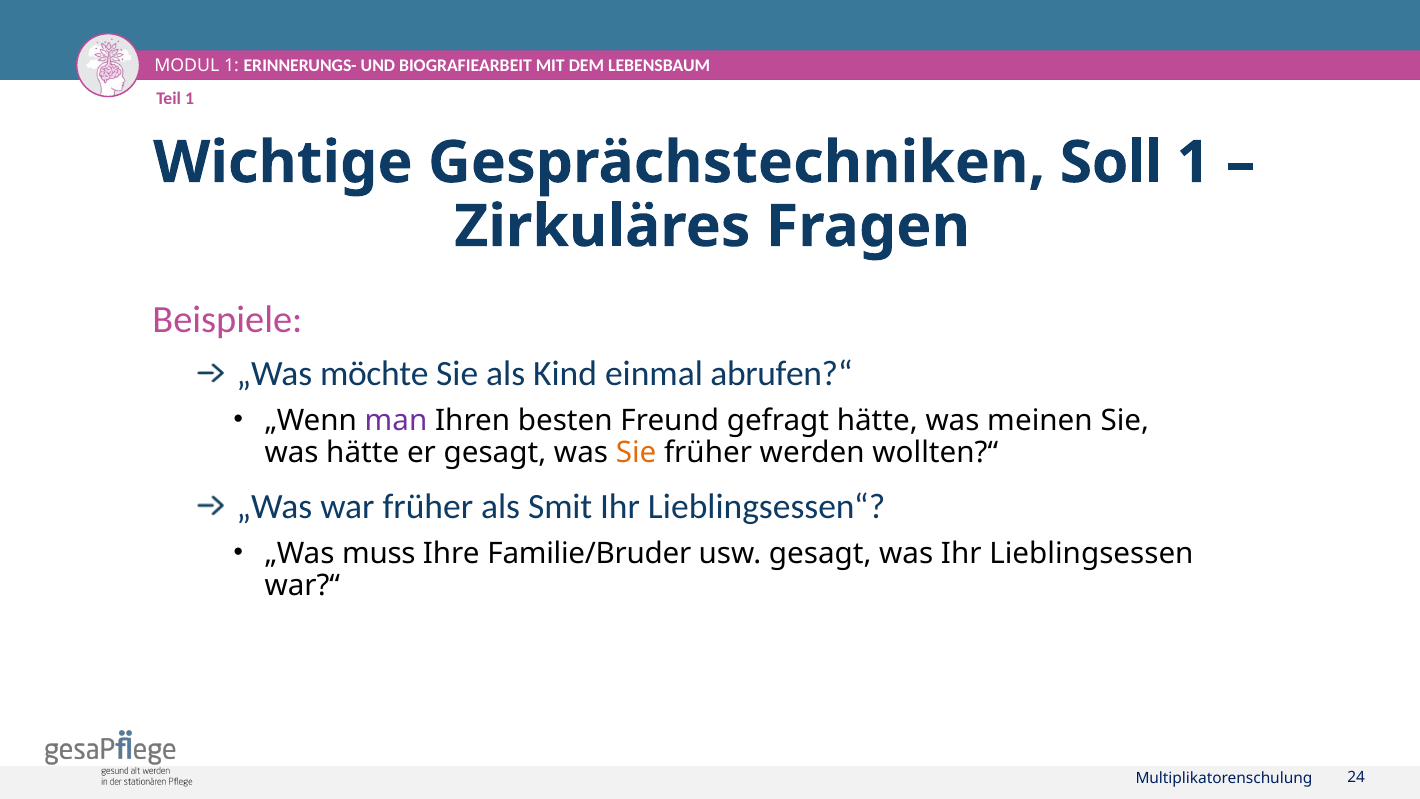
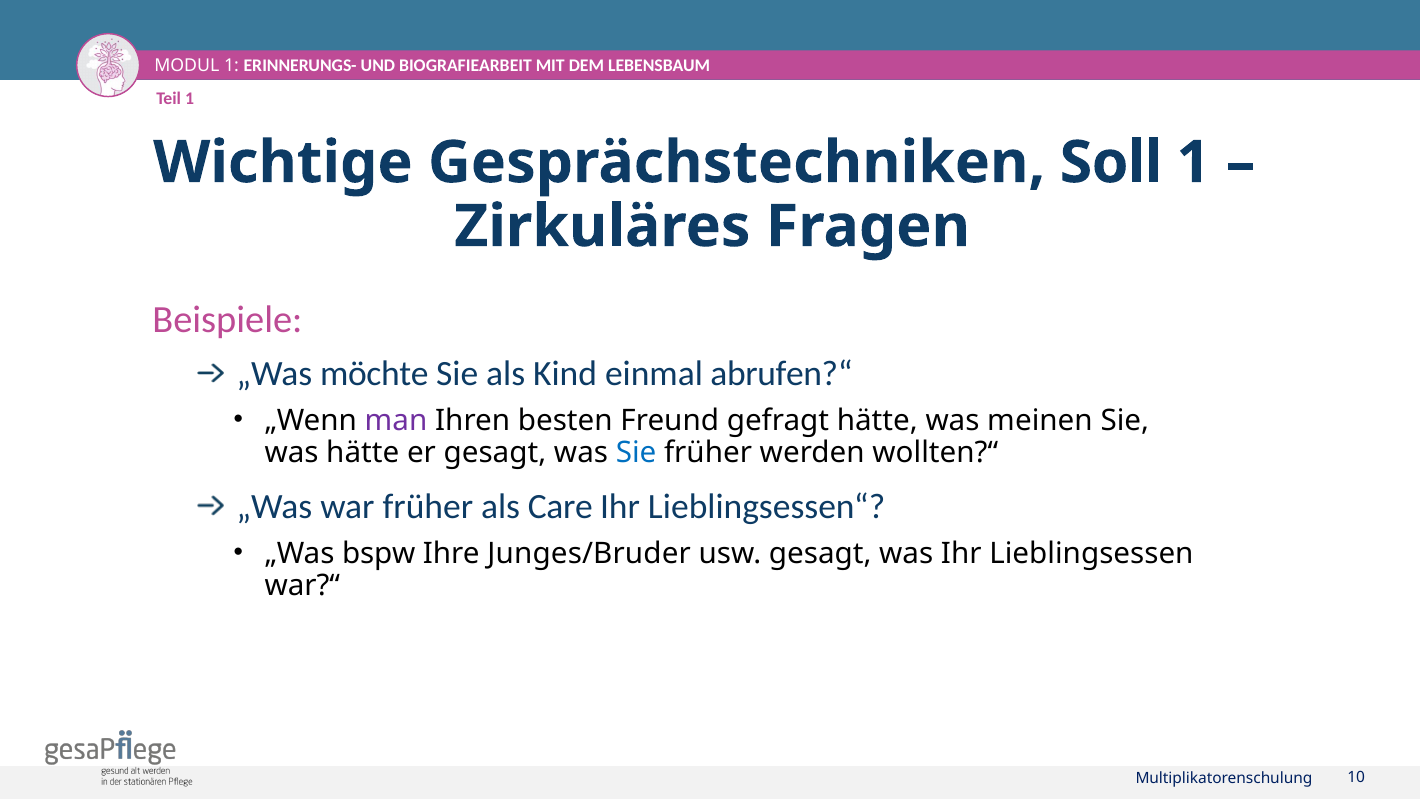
Sie at (636, 452) colour: orange -> blue
Smit: Smit -> Care
muss: muss -> bspw
Familie/Bruder: Familie/Bruder -> Junges/Bruder
24: 24 -> 10
